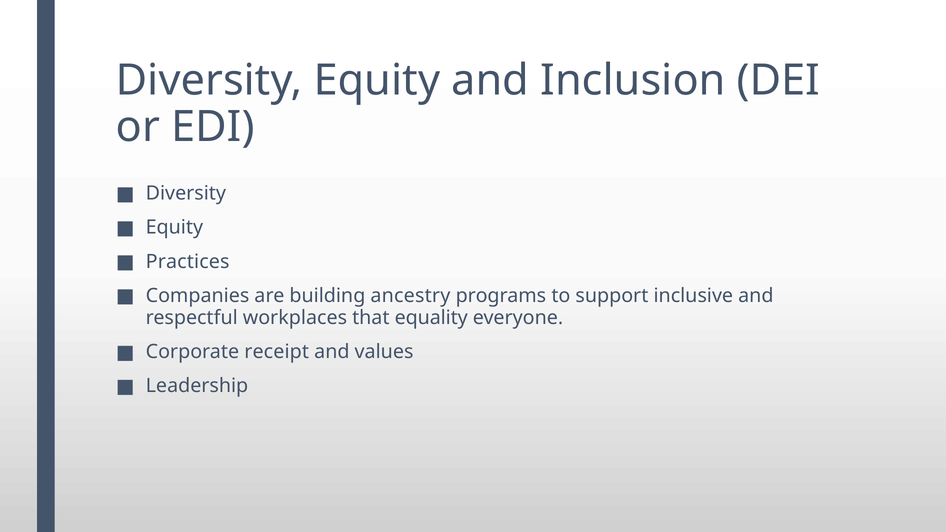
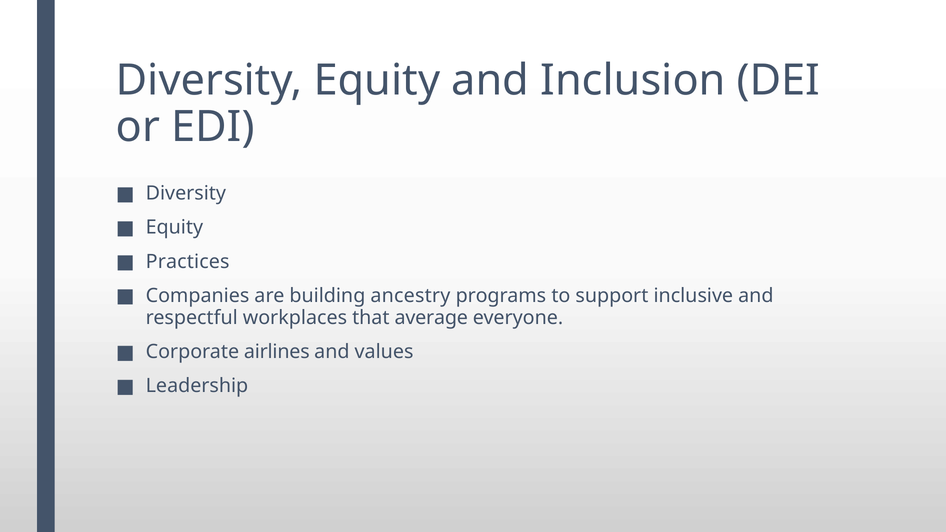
equality: equality -> average
receipt: receipt -> airlines
